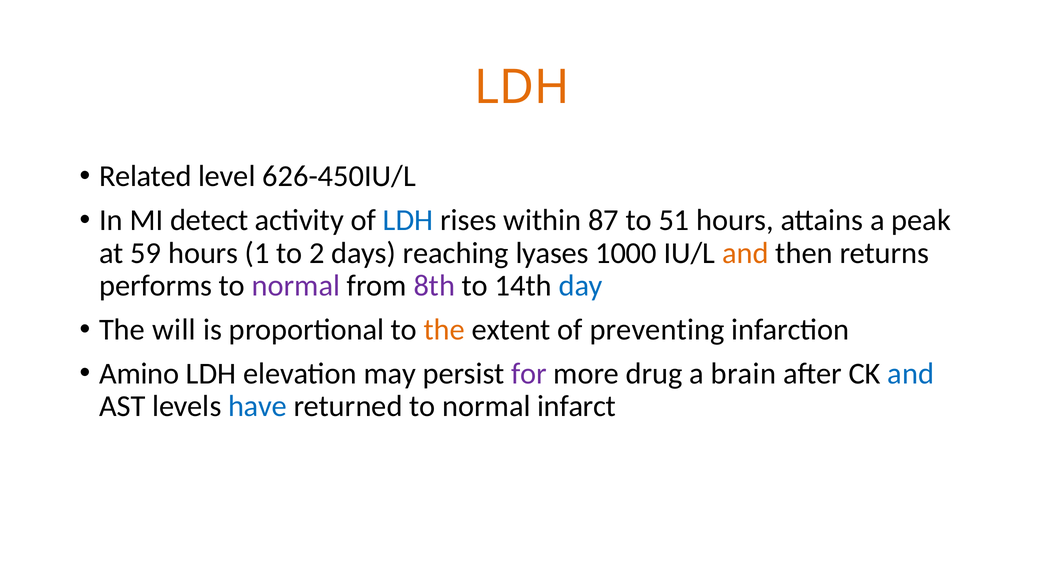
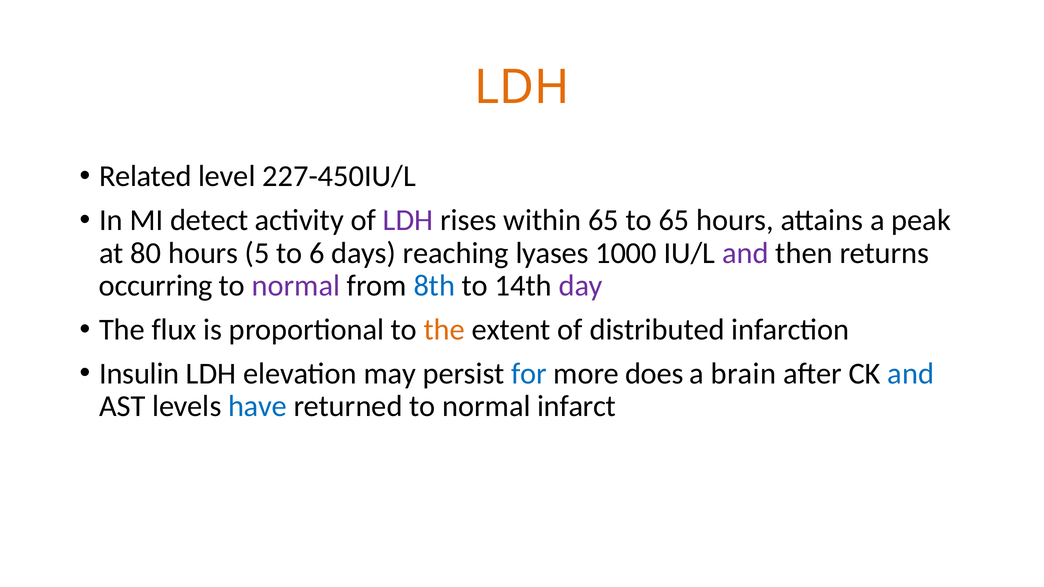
626-450IU/L: 626-450IU/L -> 227-450IU/L
LDH at (408, 220) colour: blue -> purple
within 87: 87 -> 65
to 51: 51 -> 65
59: 59 -> 80
1: 1 -> 5
2: 2 -> 6
and at (745, 253) colour: orange -> purple
performs: performs -> occurring
8th colour: purple -> blue
day colour: blue -> purple
will: will -> flux
preventing: preventing -> distributed
Amino: Amino -> Insulin
for colour: purple -> blue
drug: drug -> does
